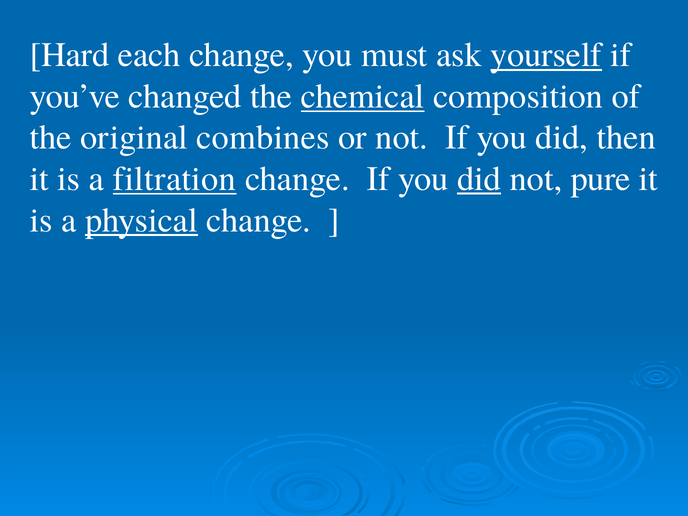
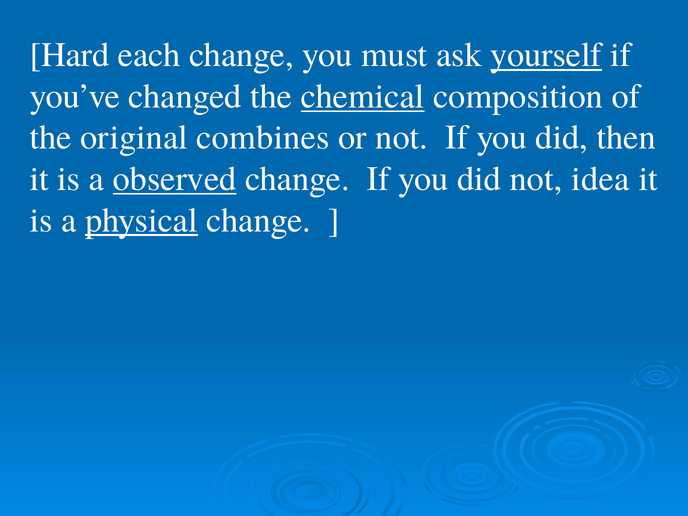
filtration: filtration -> observed
did at (479, 179) underline: present -> none
pure: pure -> idea
